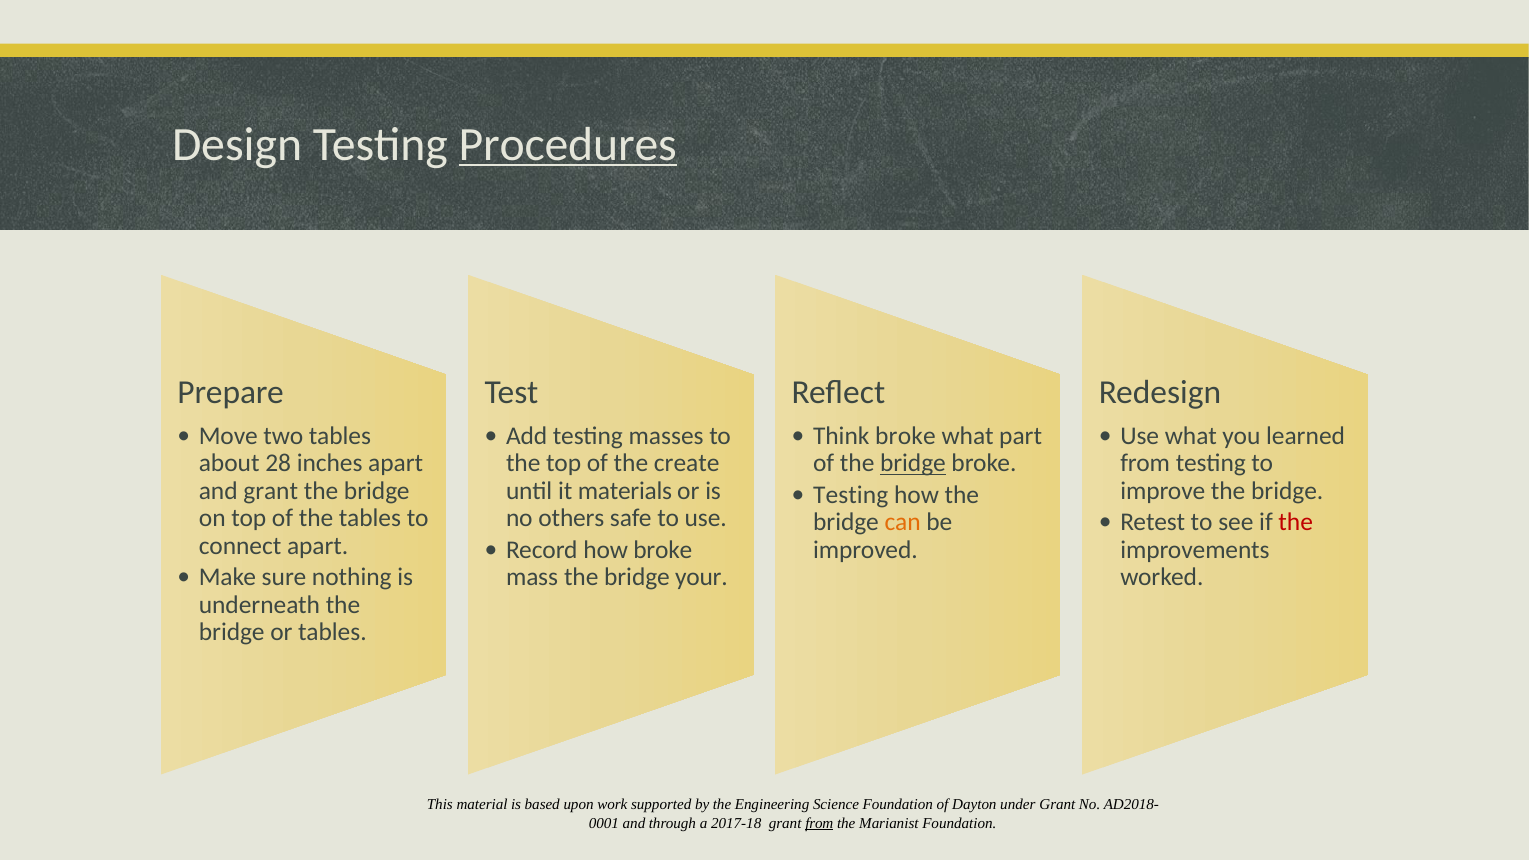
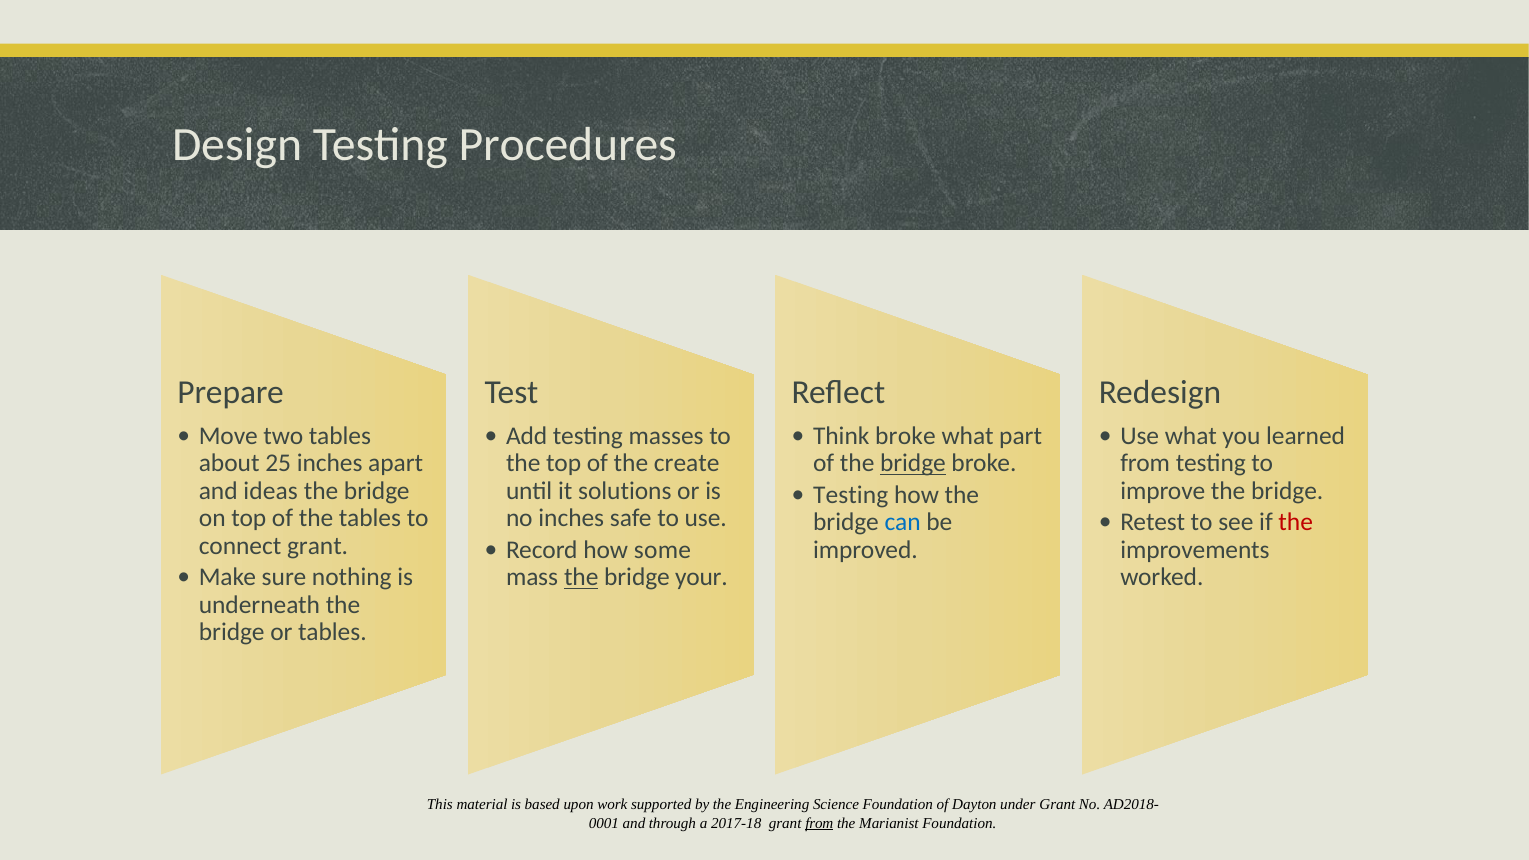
Procedures underline: present -> none
28: 28 -> 25
and grant: grant -> ideas
materials: materials -> solutions
no others: others -> inches
can colour: orange -> blue
connect apart: apart -> grant
how broke: broke -> some
the at (581, 577) underline: none -> present
